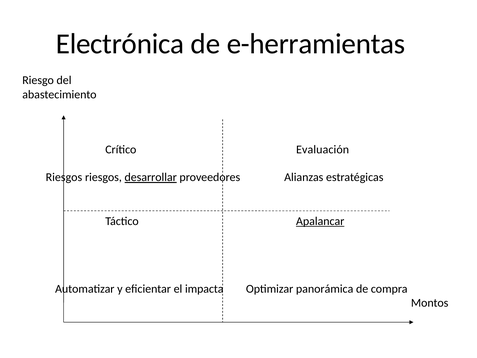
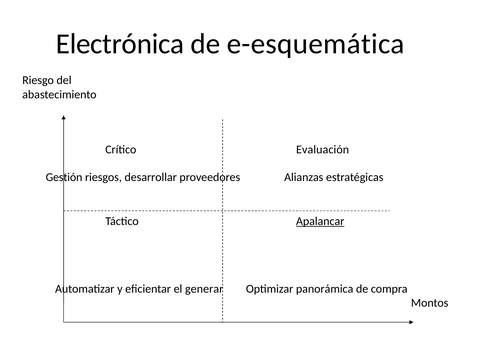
e-herramientas: e-herramientas -> e-esquemática
Riesgos at (64, 177): Riesgos -> Gestión
desarrollar underline: present -> none
impacta: impacta -> generar
